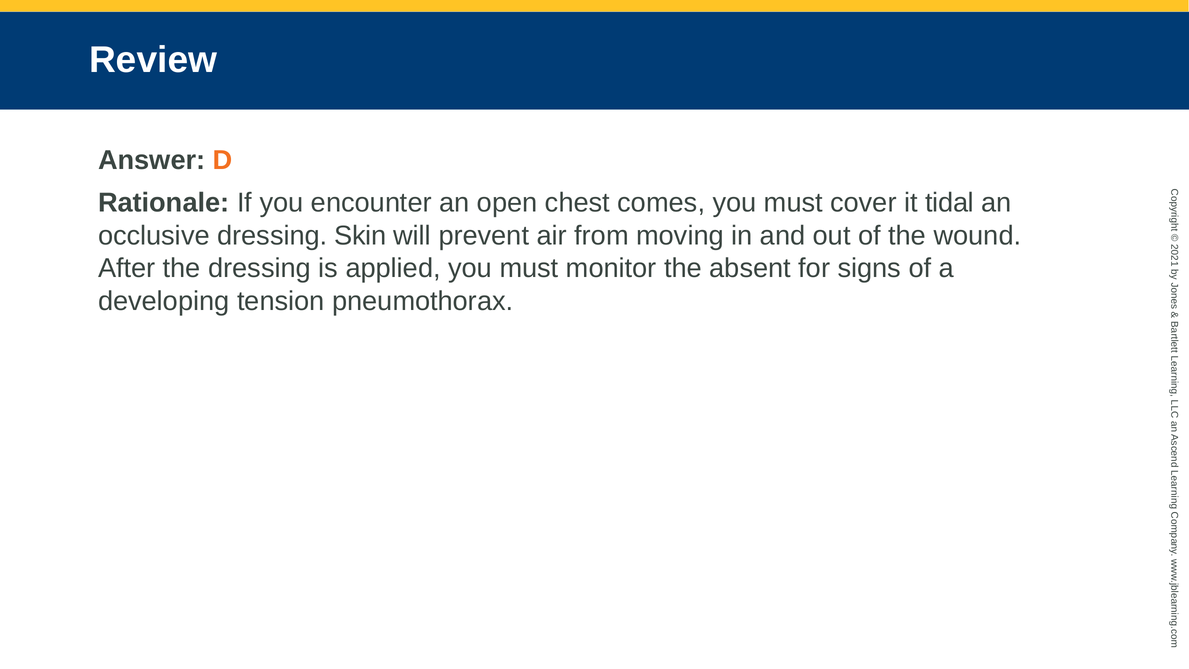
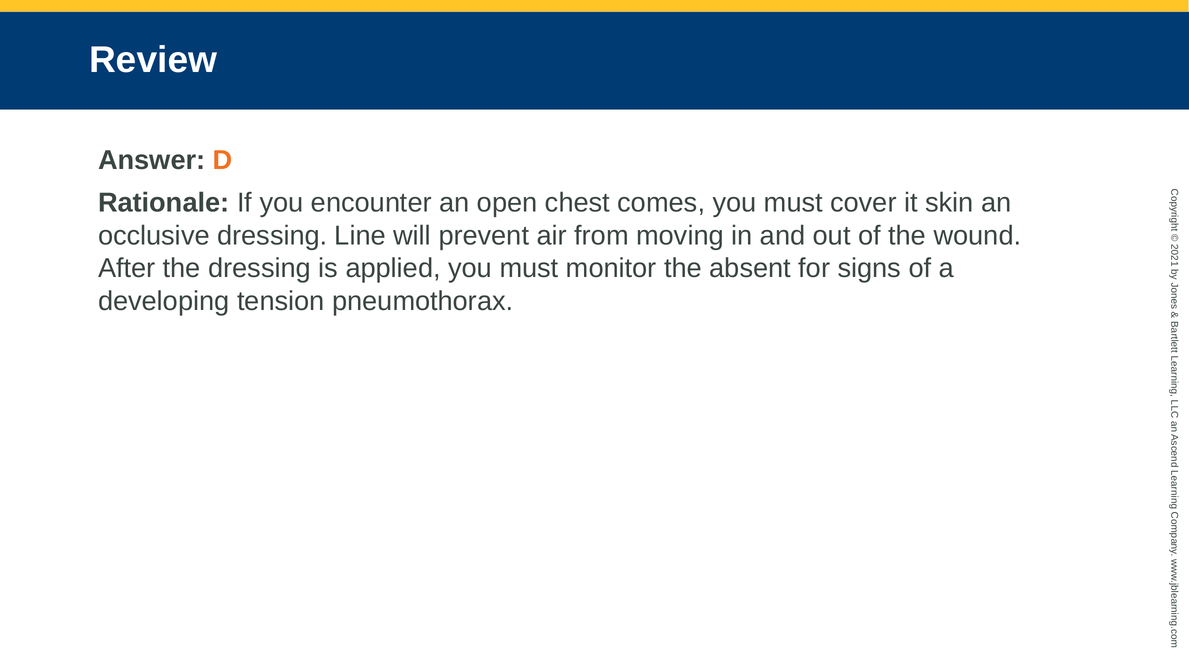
tidal: tidal -> skin
Skin: Skin -> Line
